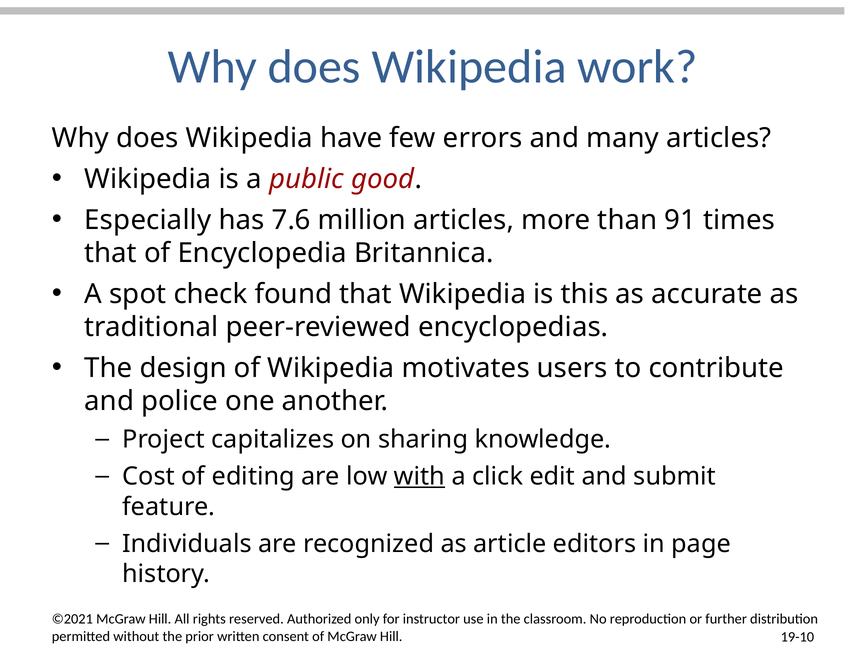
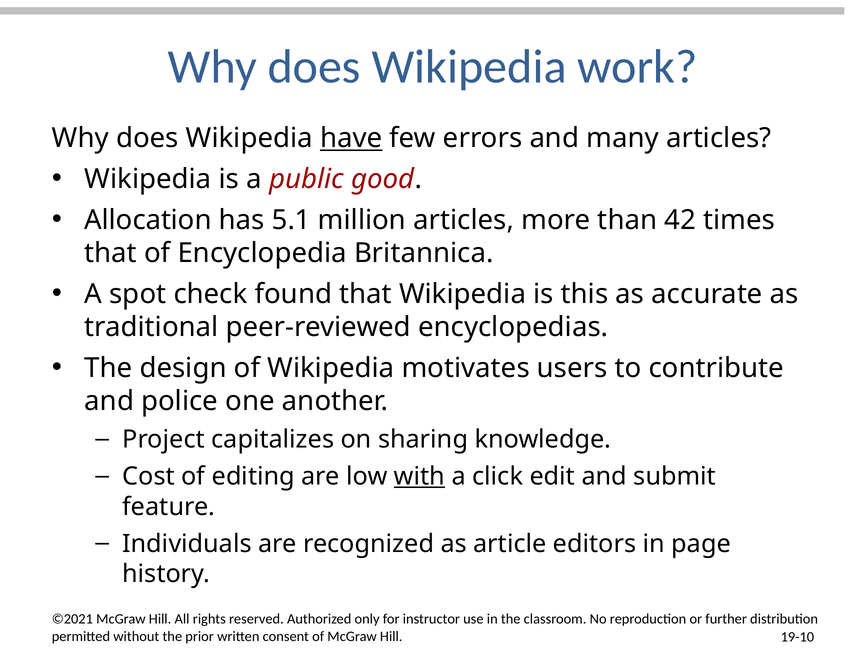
have underline: none -> present
Especially: Especially -> Allocation
7.6: 7.6 -> 5.1
91: 91 -> 42
